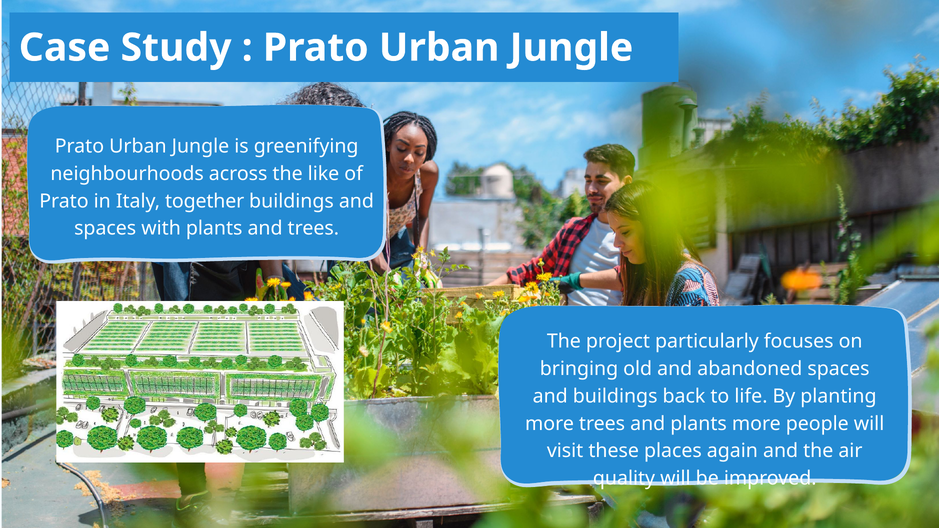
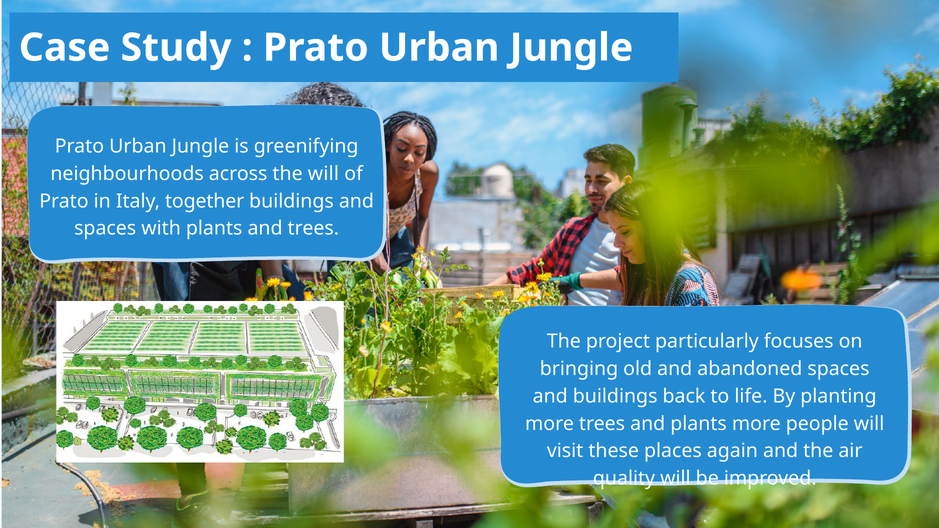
the like: like -> will
